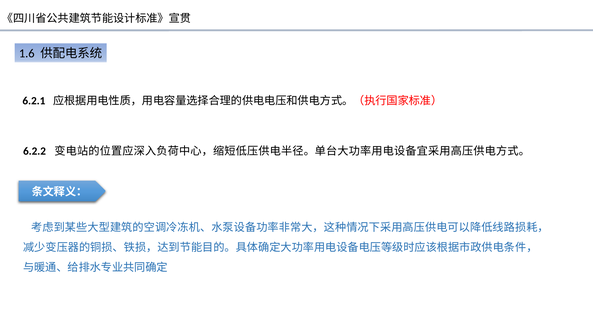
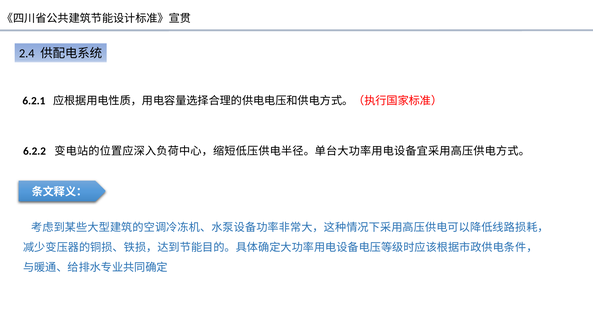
1.6: 1.6 -> 2.4
